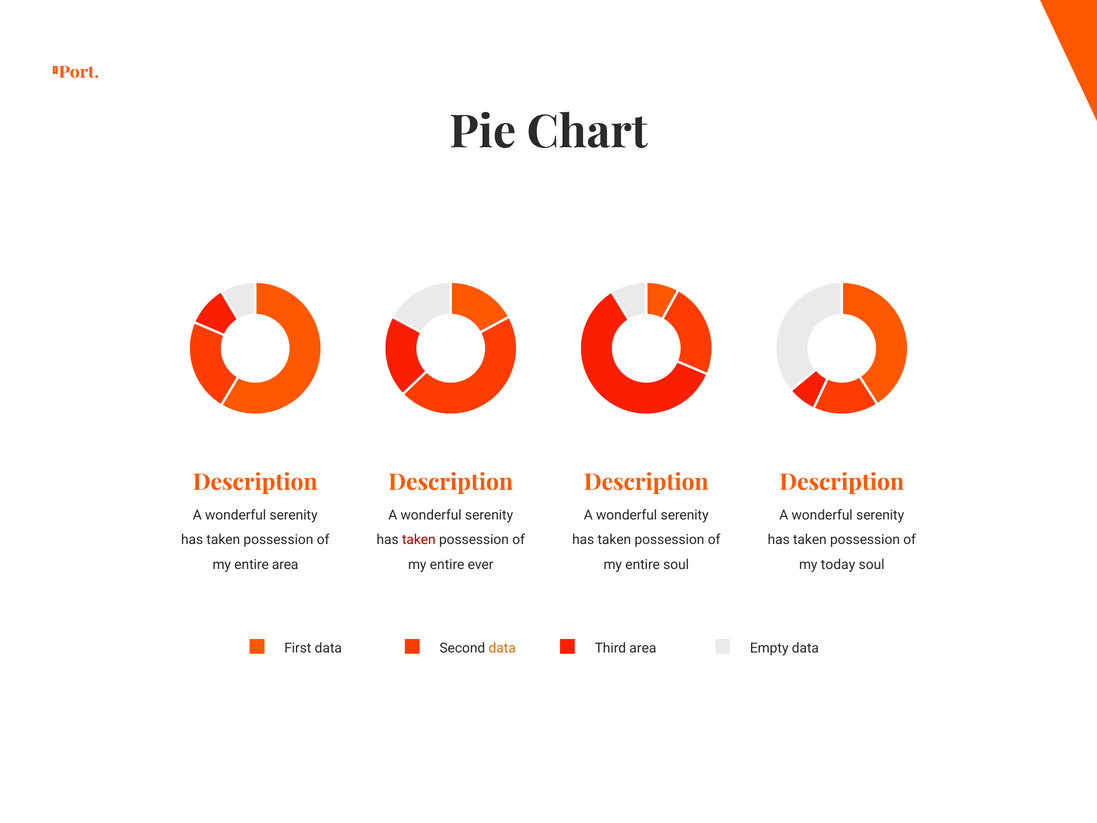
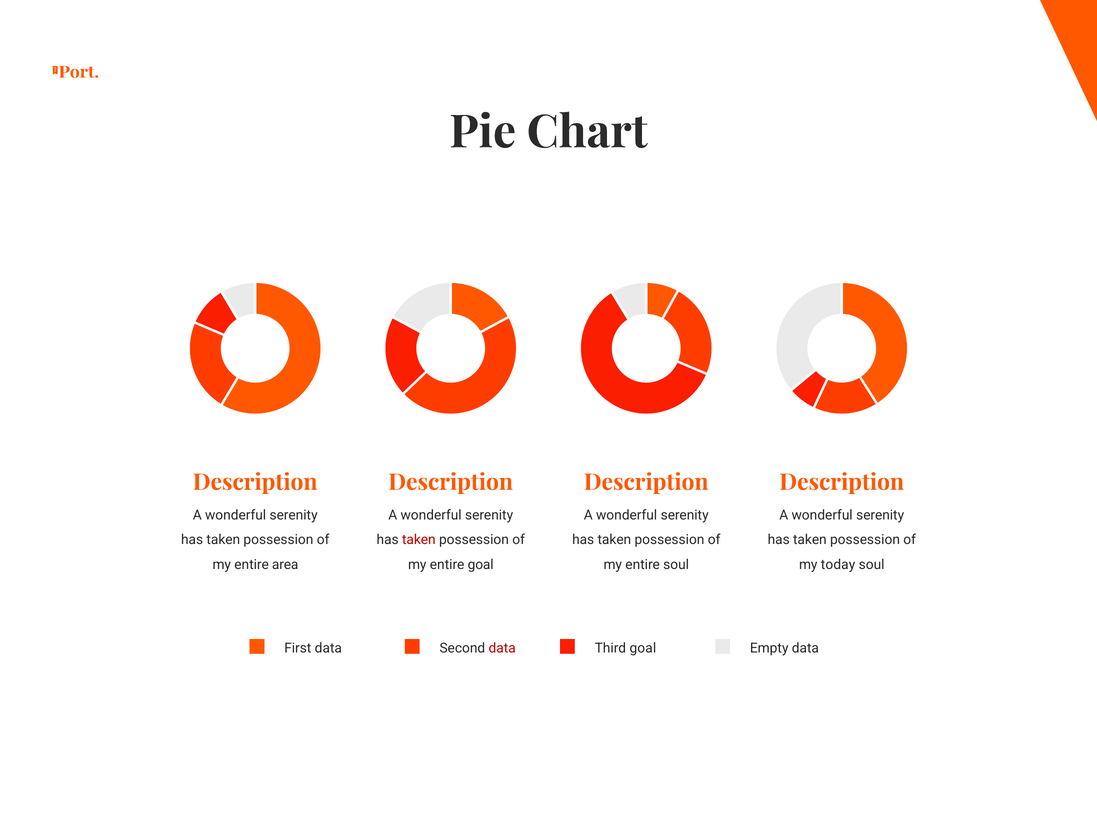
entire ever: ever -> goal
data at (502, 648) colour: orange -> red
Third area: area -> goal
